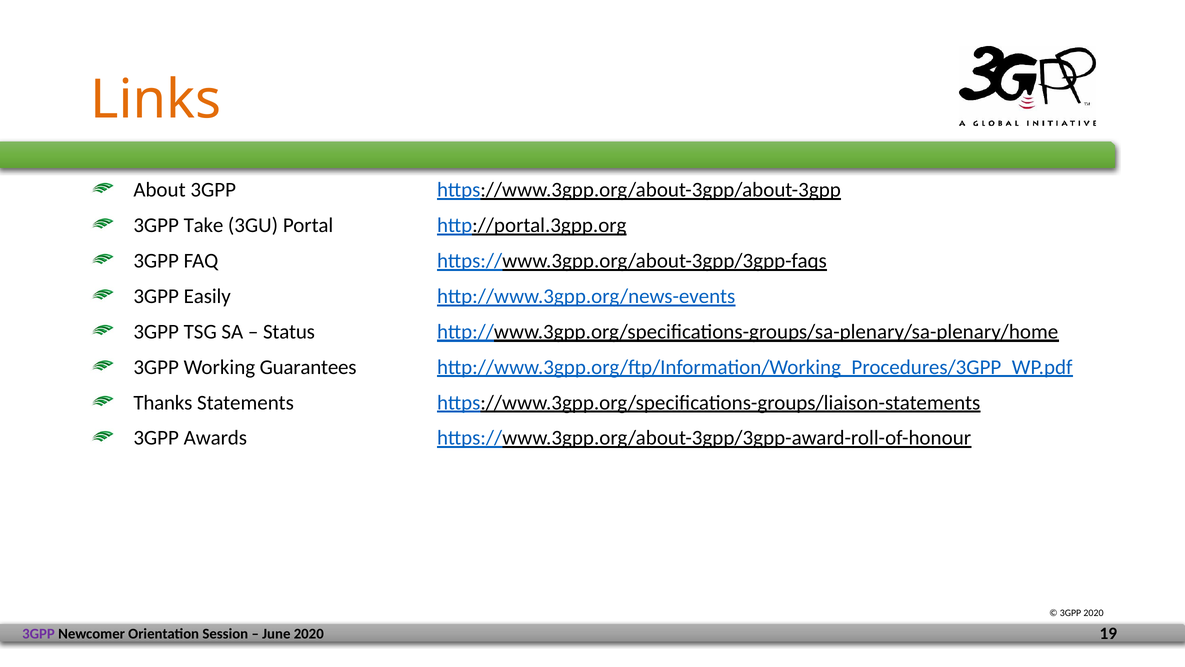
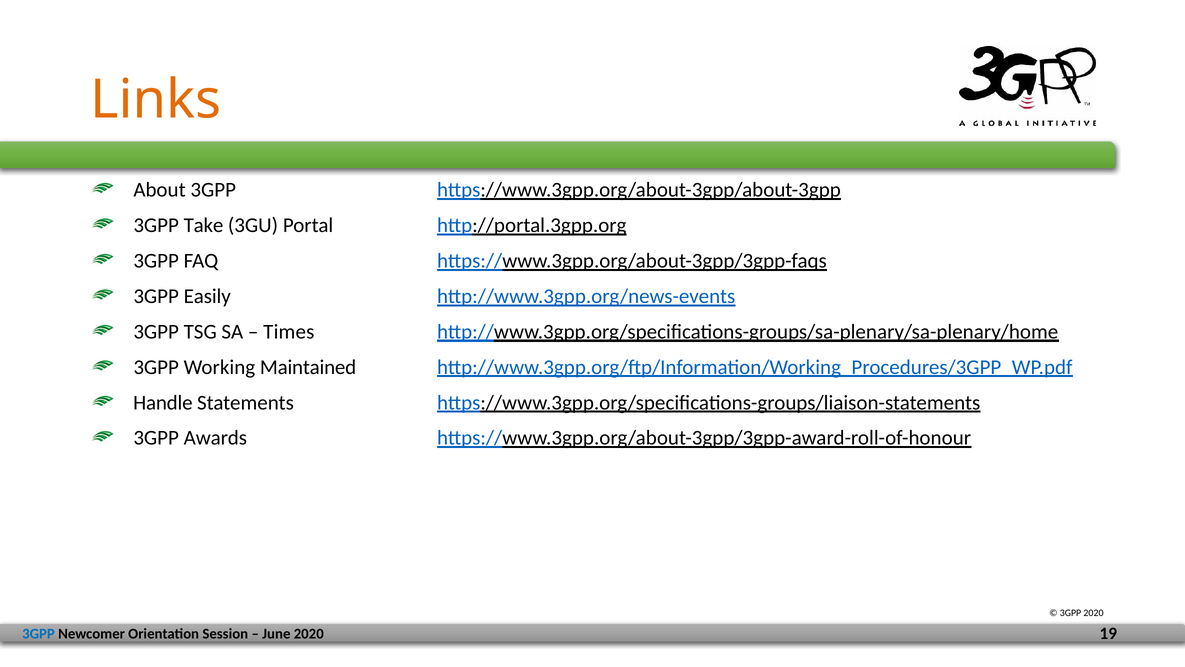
Status: Status -> Times
Guarantees: Guarantees -> Maintained
Thanks: Thanks -> Handle
3GPP at (39, 634) colour: purple -> blue
